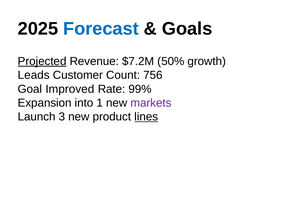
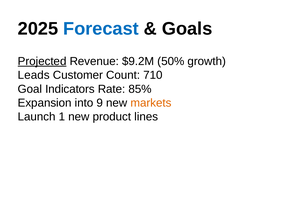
$7.2M: $7.2M -> $9.2M
756: 756 -> 710
Improved: Improved -> Indicators
99%: 99% -> 85%
1: 1 -> 9
markets colour: purple -> orange
3: 3 -> 1
lines underline: present -> none
